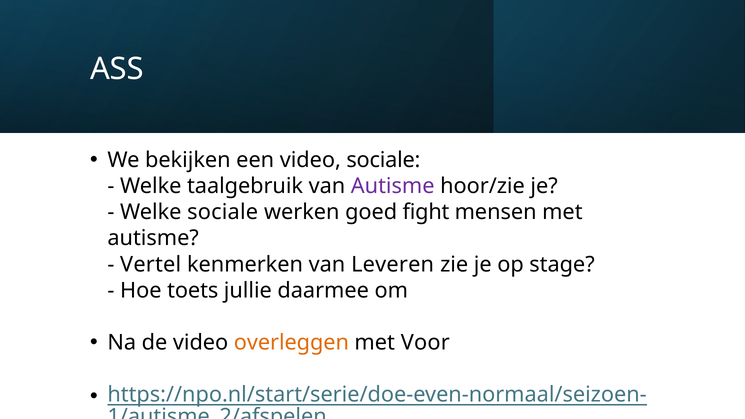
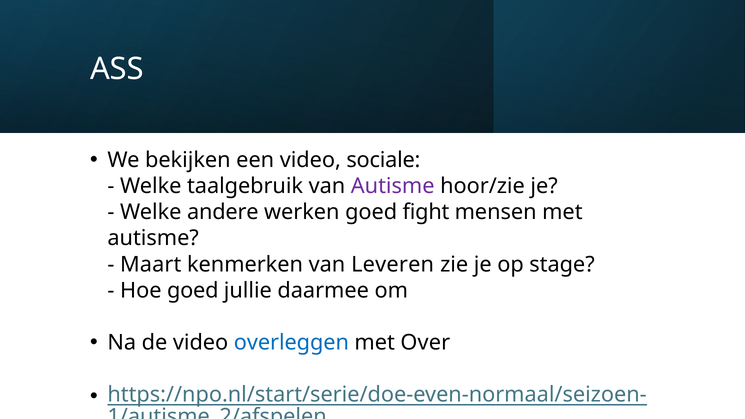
Welke sociale: sociale -> andere
Vertel: Vertel -> Maart
Hoe toets: toets -> goed
overleggen colour: orange -> blue
Voor: Voor -> Over
